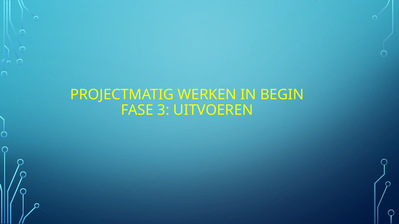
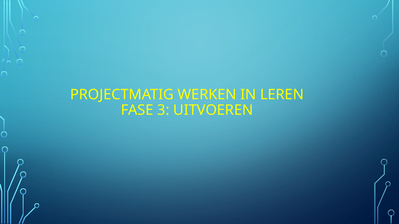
BEGIN: BEGIN -> LEREN
